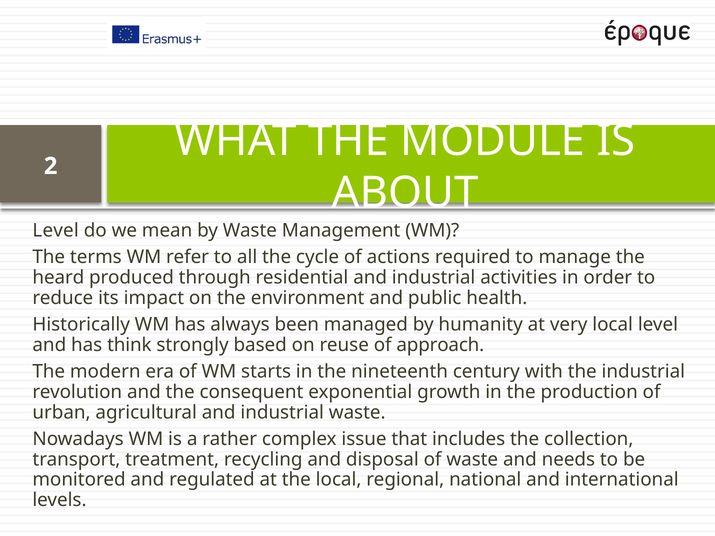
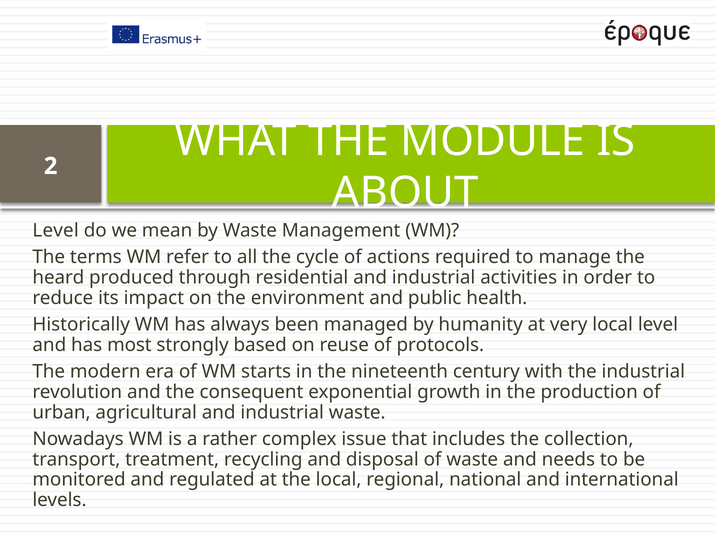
think: think -> most
approach: approach -> protocols
